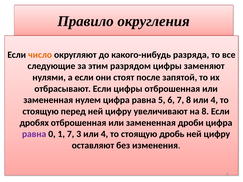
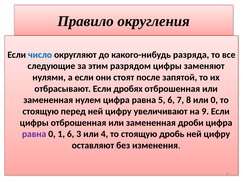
число colour: orange -> blue
Если цифры: цифры -> дробях
8 или 4: 4 -> 0
на 8: 8 -> 9
дробях at (34, 123): дробях -> цифры
1 7: 7 -> 6
